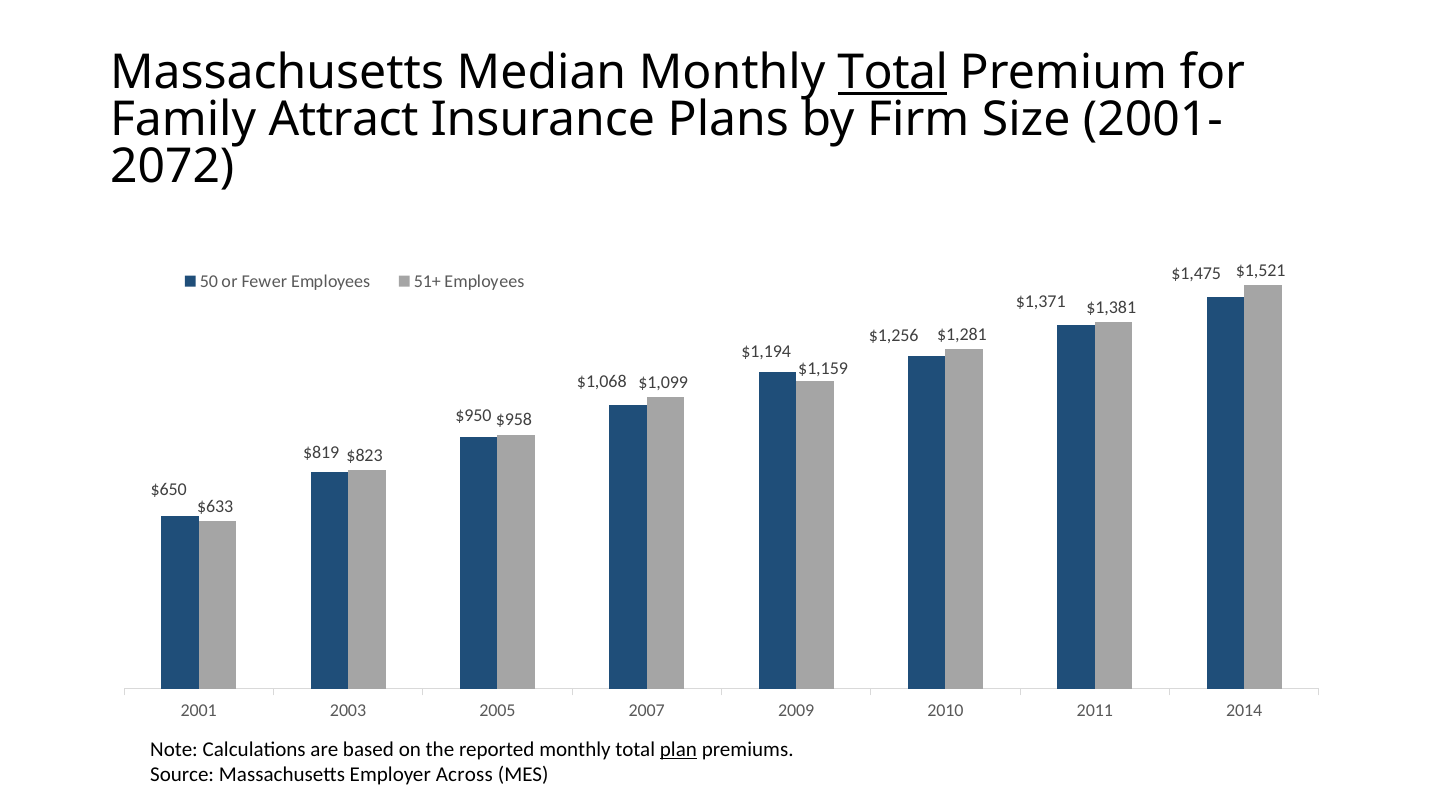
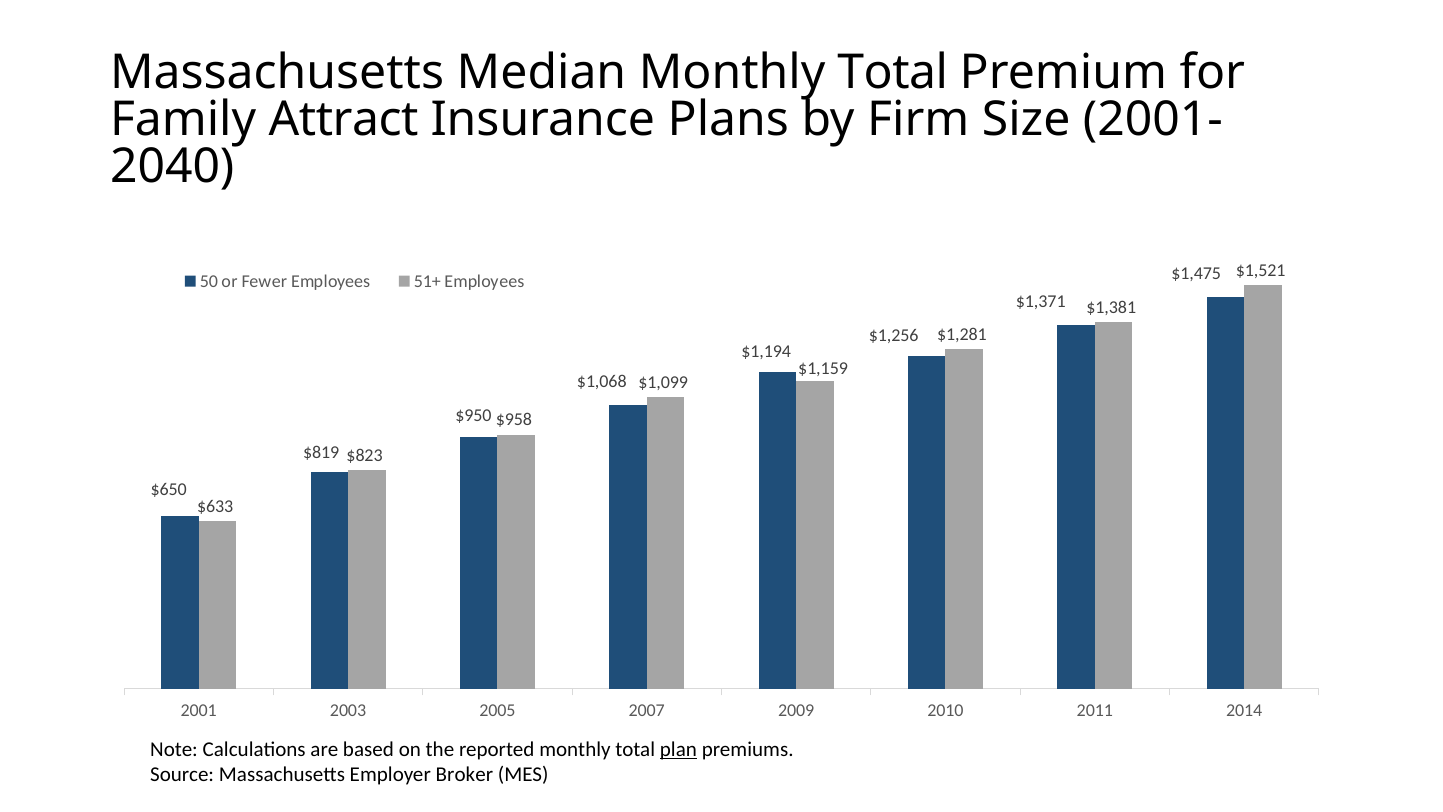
Total at (893, 73) underline: present -> none
2072: 2072 -> 2040
Across: Across -> Broker
